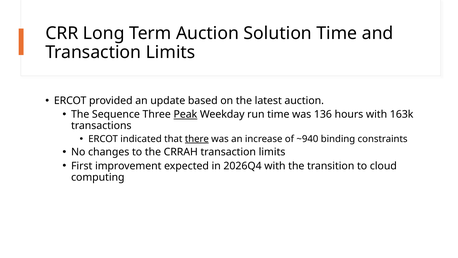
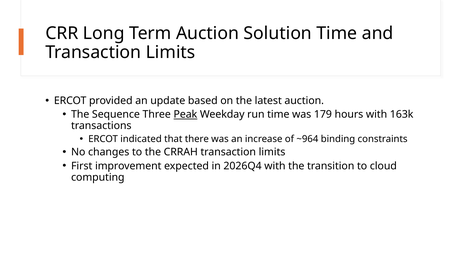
136: 136 -> 179
there underline: present -> none
~940: ~940 -> ~964
